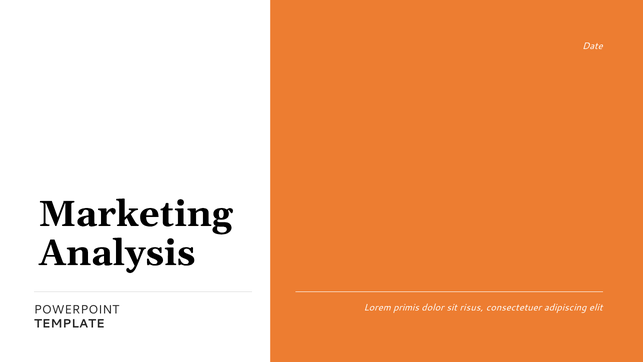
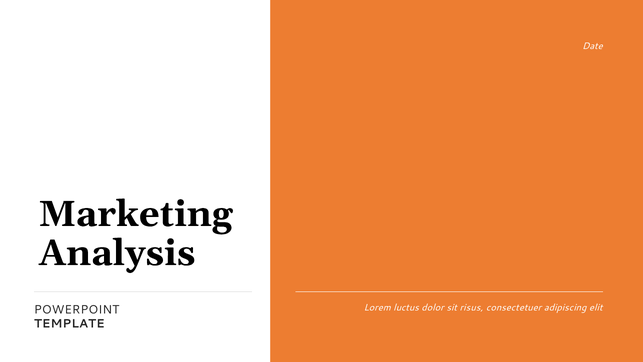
primis: primis -> luctus
